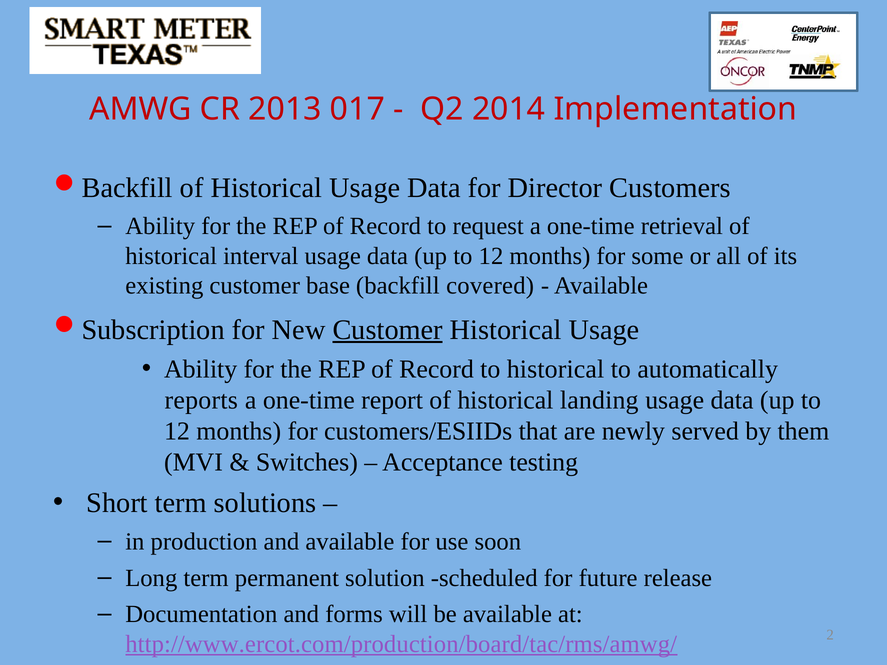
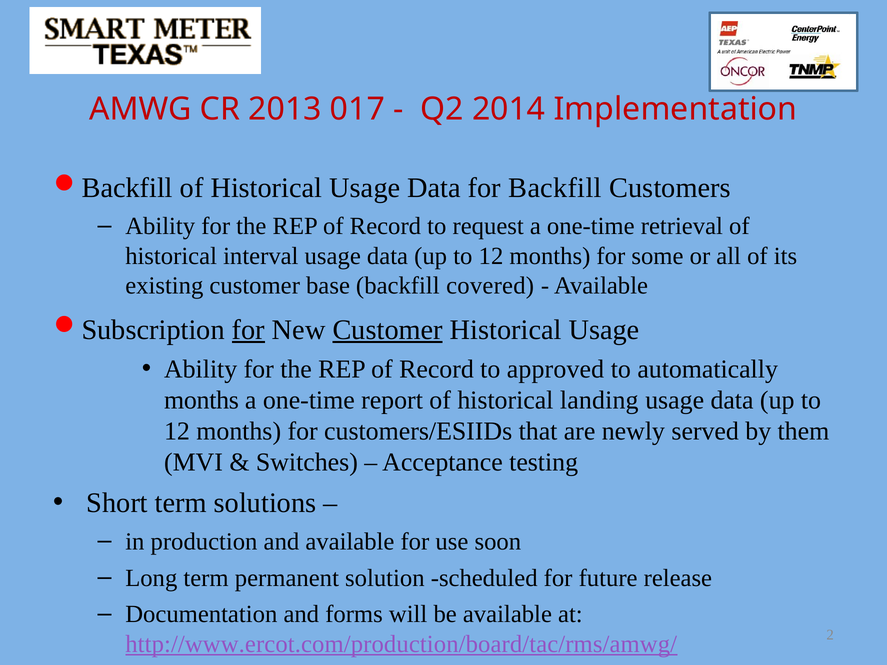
for Director: Director -> Backfill
for at (248, 330) underline: none -> present
to historical: historical -> approved
reports at (201, 400): reports -> months
